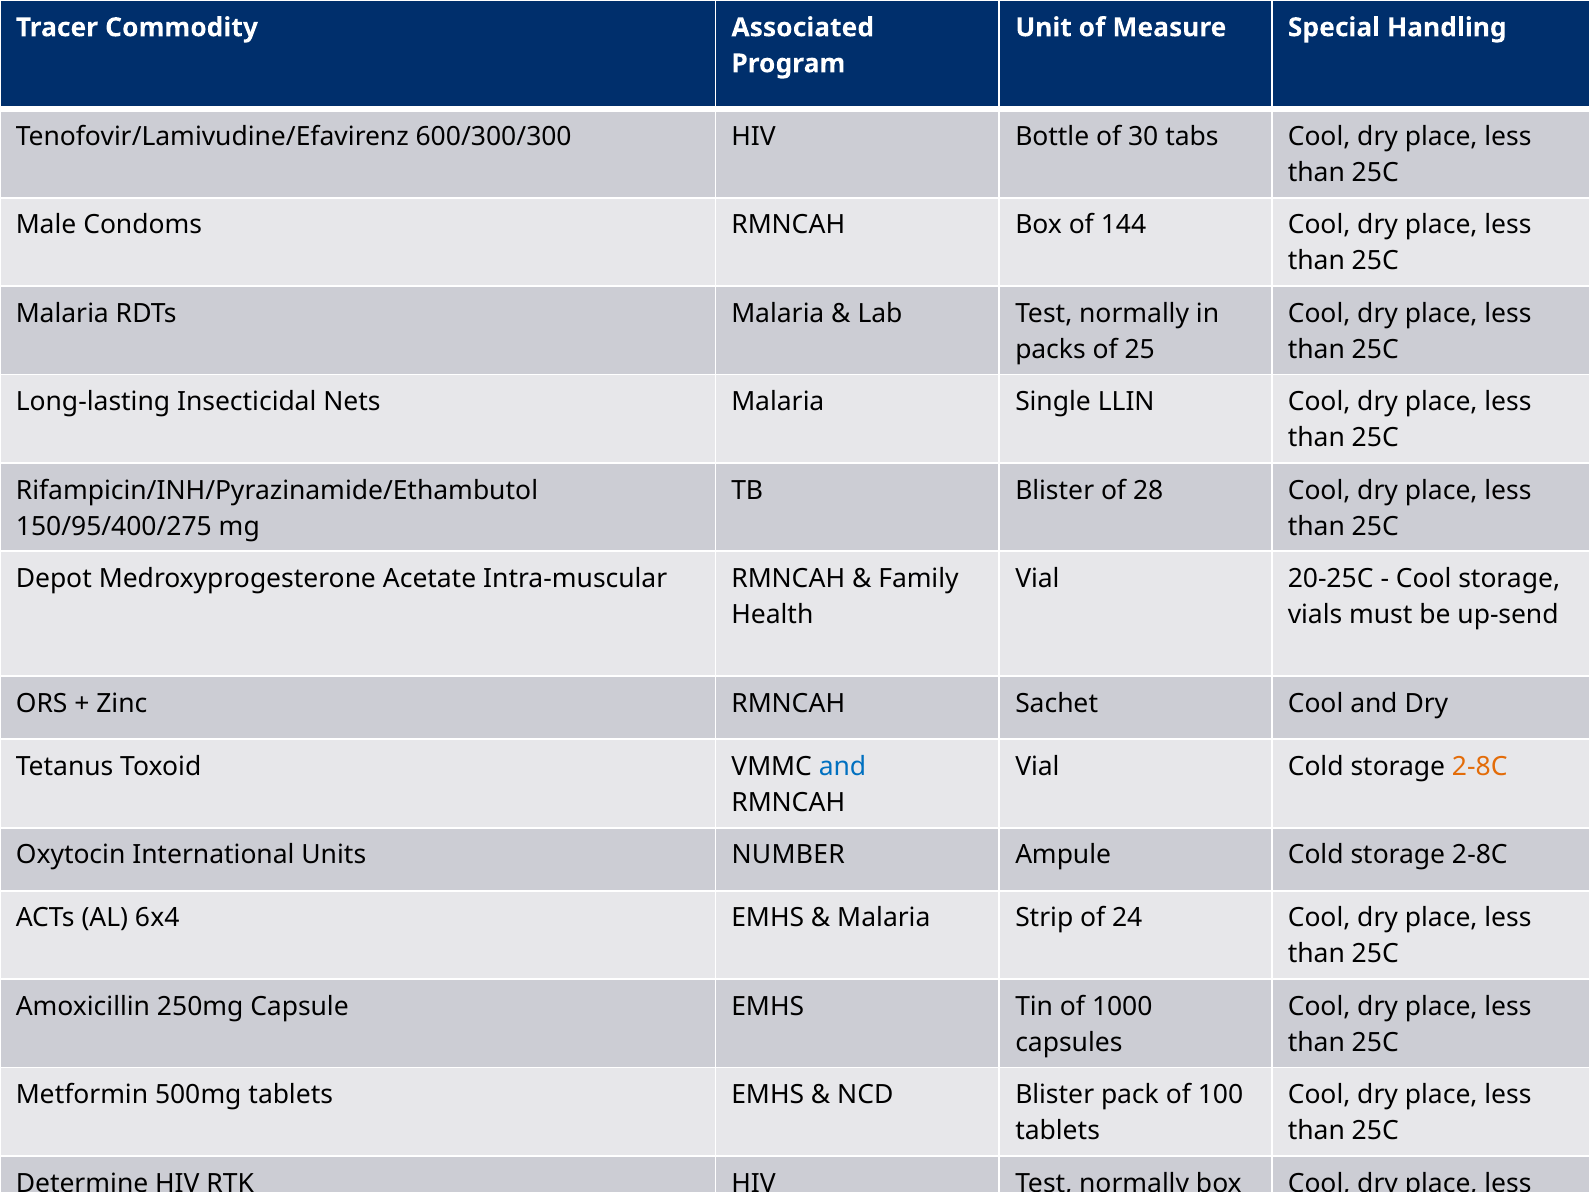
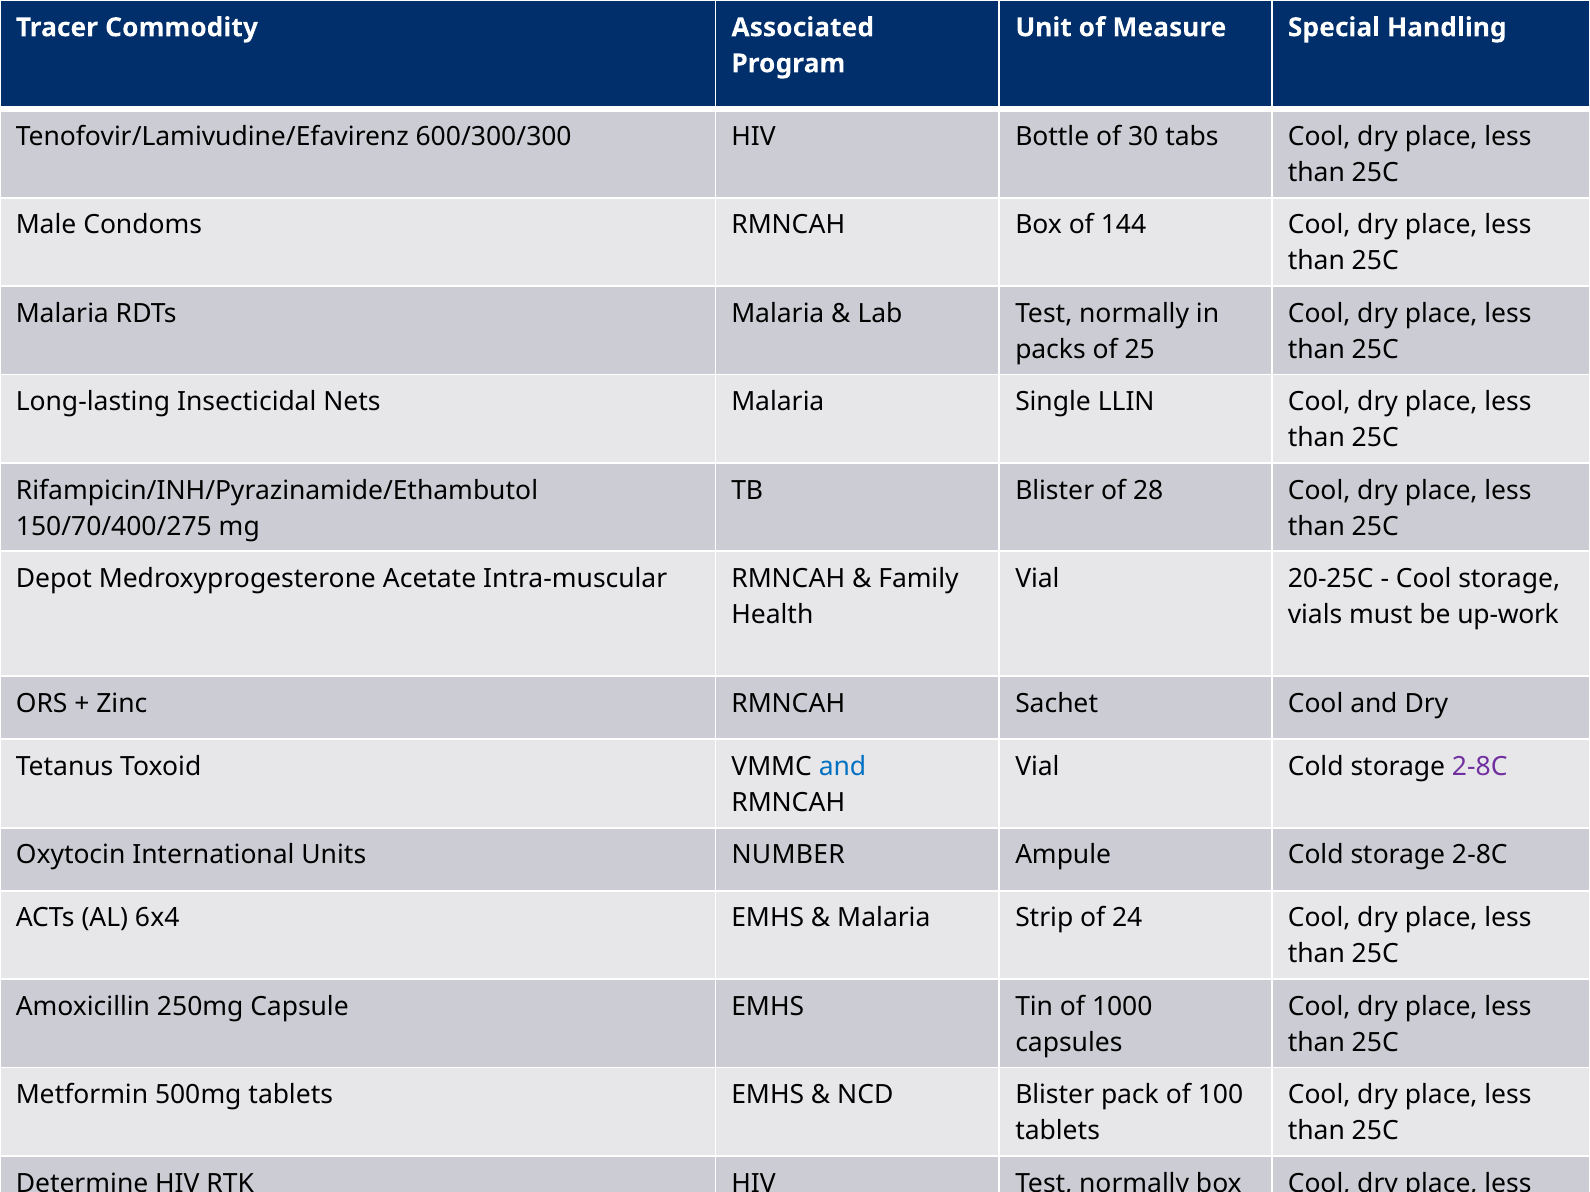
150/95/400/275: 150/95/400/275 -> 150/70/400/275
up-send: up-send -> up-work
2-8C at (1480, 767) colour: orange -> purple
